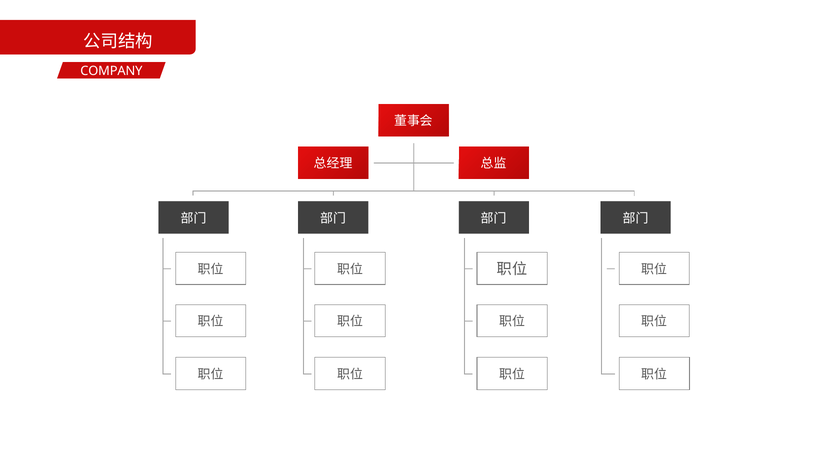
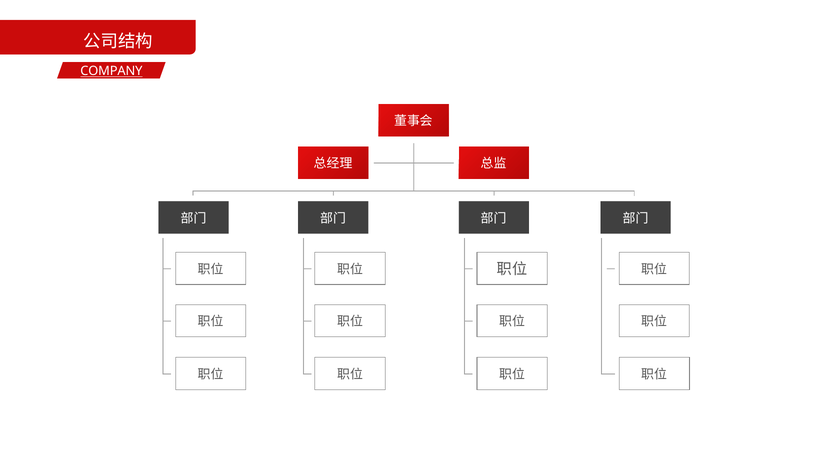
COMPANY underline: none -> present
